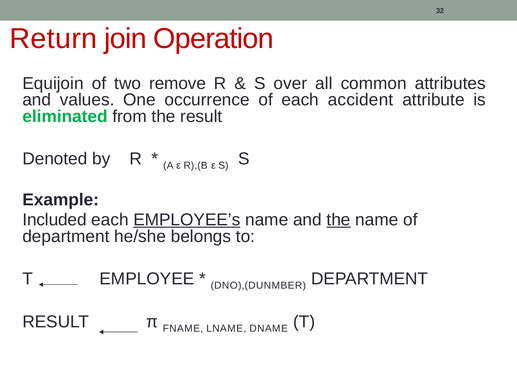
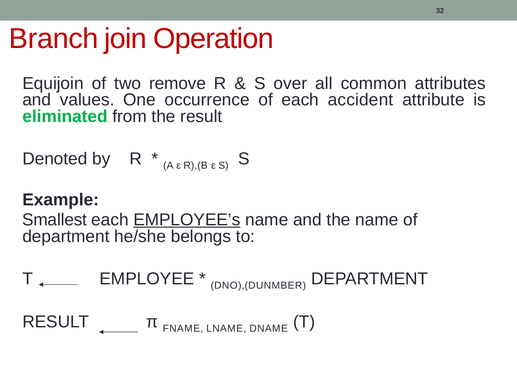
Return: Return -> Branch
Included: Included -> Smallest
the at (339, 220) underline: present -> none
